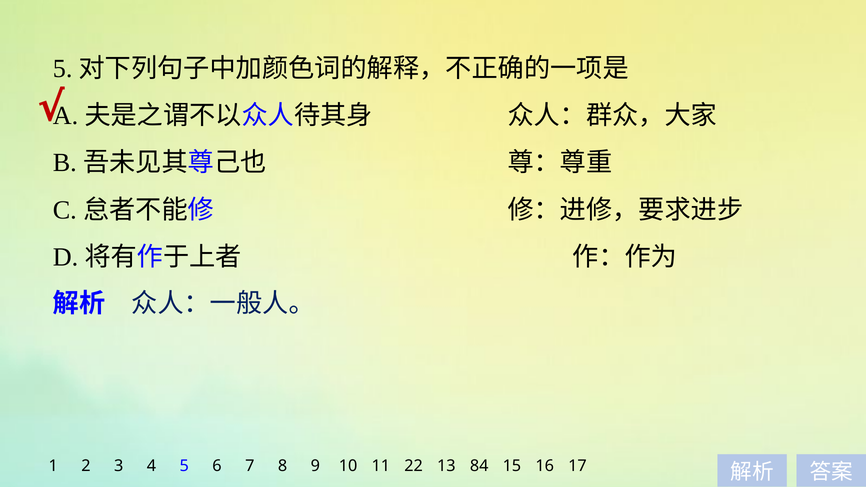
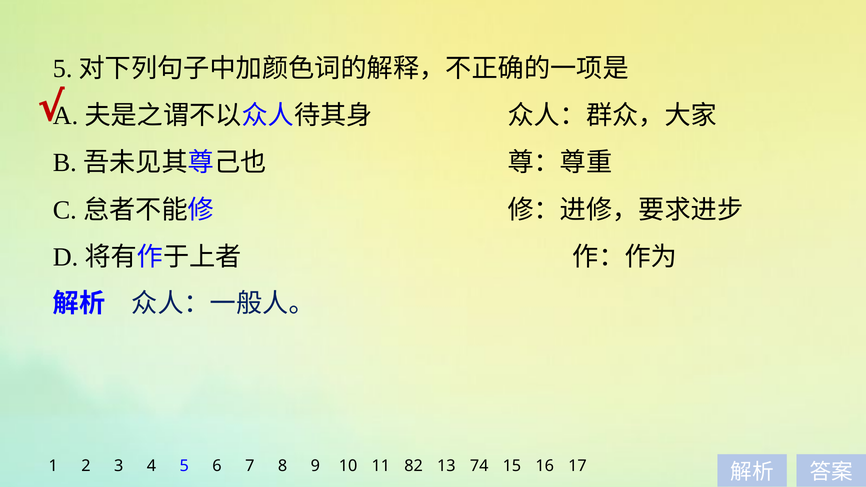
22: 22 -> 82
84: 84 -> 74
